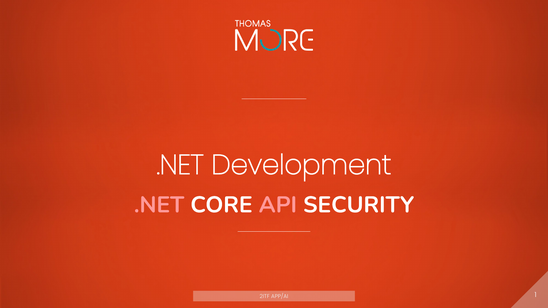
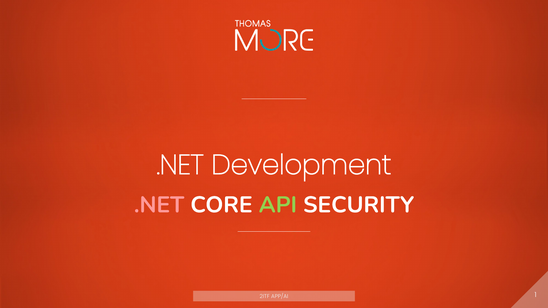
API colour: pink -> light green
